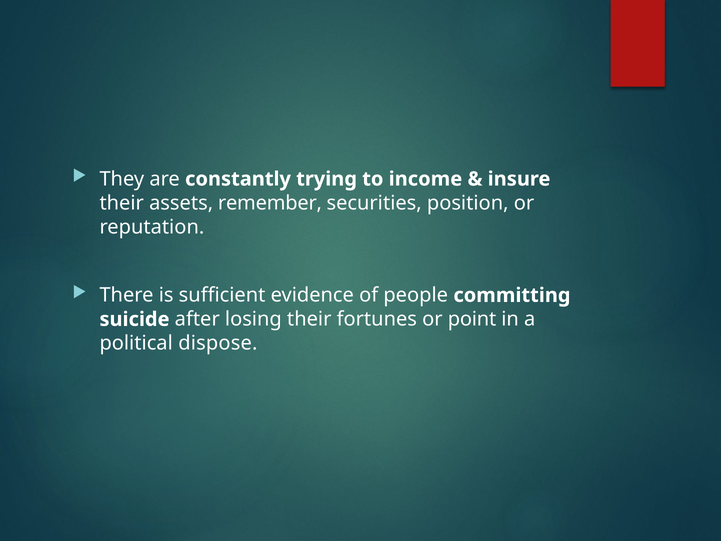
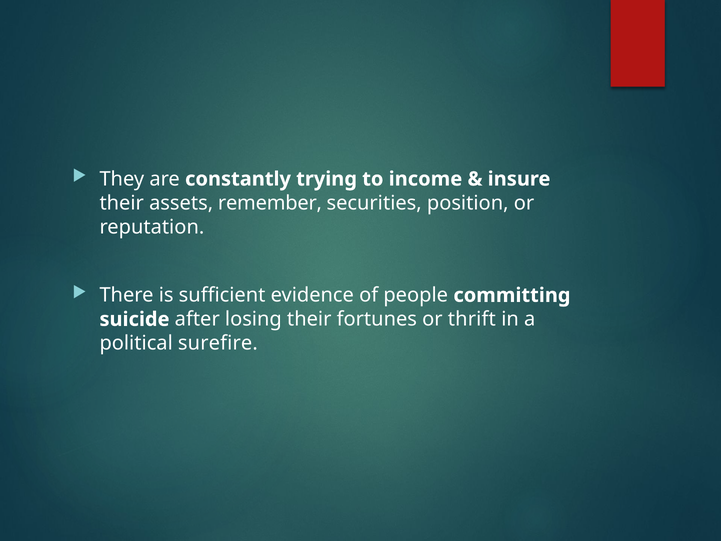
point: point -> thrift
dispose: dispose -> surefire
